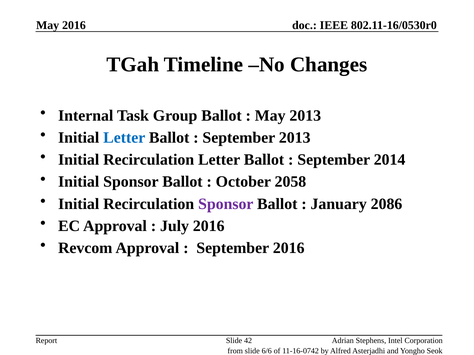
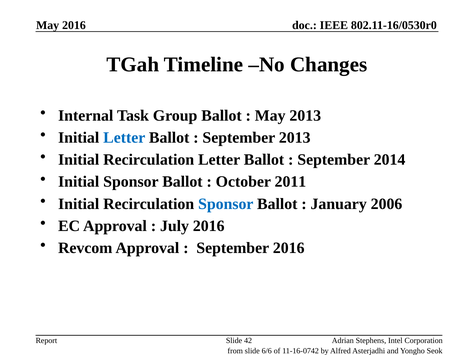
2058: 2058 -> 2011
Sponsor at (226, 204) colour: purple -> blue
2086: 2086 -> 2006
